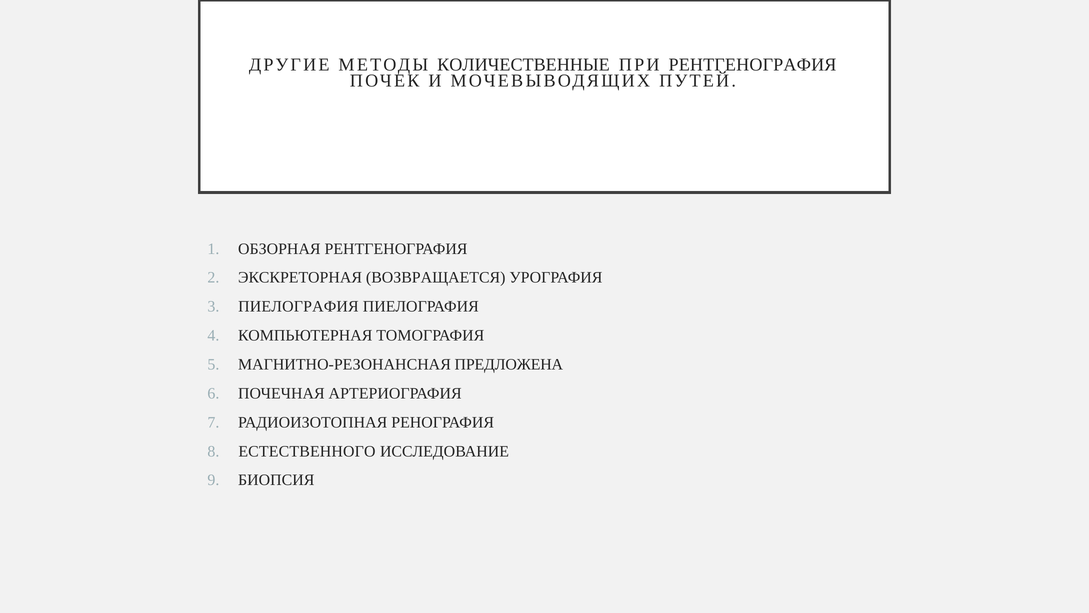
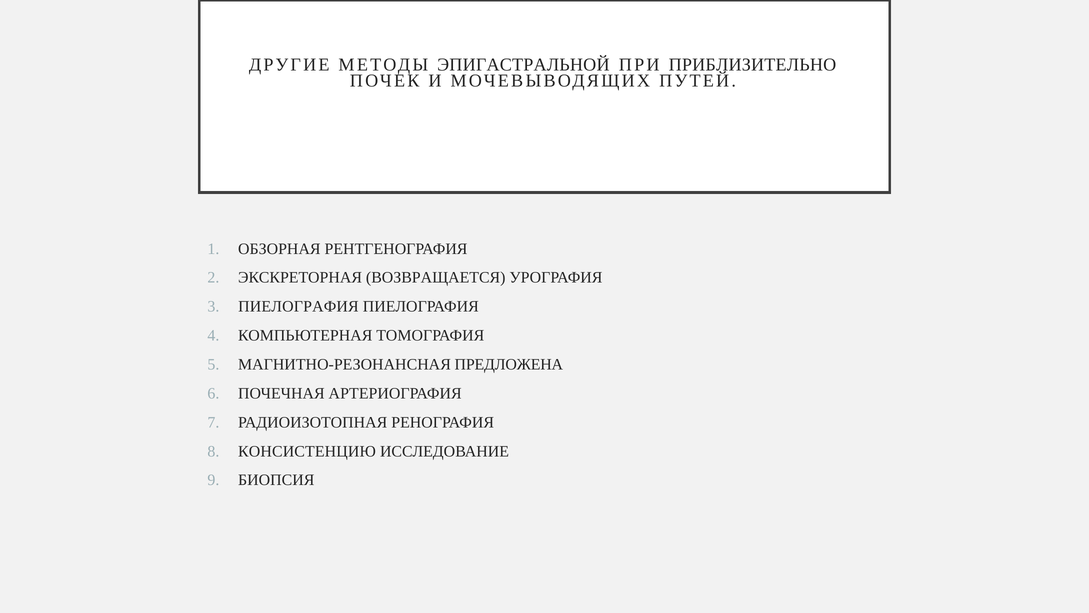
КОЛИЧЕСТВЕННЫЕ: КОЛИЧЕСТВЕННЫЕ -> ЭПИГАСТРАЛЬНОЙ
ПРИ РЕНТГЕНОГРАФИЯ: РЕНТГЕНОГРАФИЯ -> ПРИБЛИЗИТЕЛЬНО
ЕСТЕСТВЕННОГО: ЕСТЕСТВЕННОГО -> КОНСИСТЕНЦИЮ
